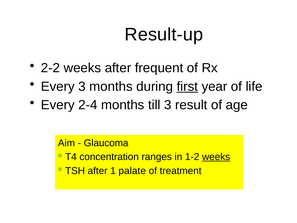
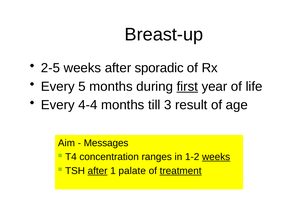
Result-up: Result-up -> Breast-up
2-2: 2-2 -> 2-5
frequent: frequent -> sporadic
Every 3: 3 -> 5
2-4: 2-4 -> 4-4
Glaucoma: Glaucoma -> Messages
after at (98, 171) underline: none -> present
treatment underline: none -> present
